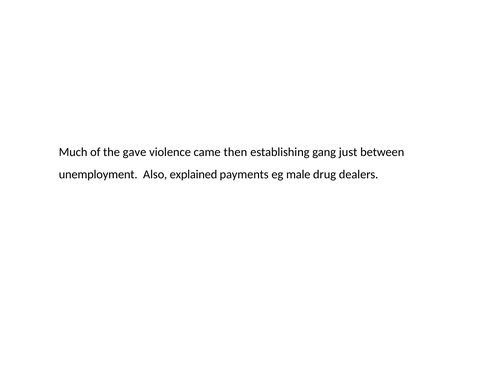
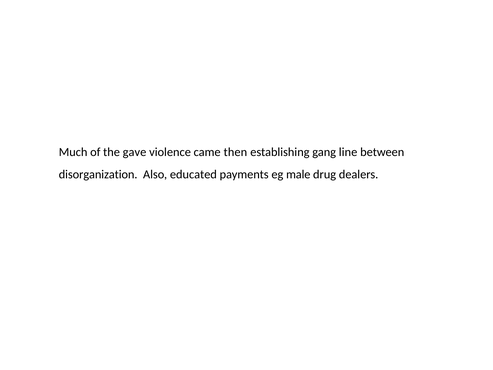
just: just -> line
unemployment: unemployment -> disorganization
explained: explained -> educated
